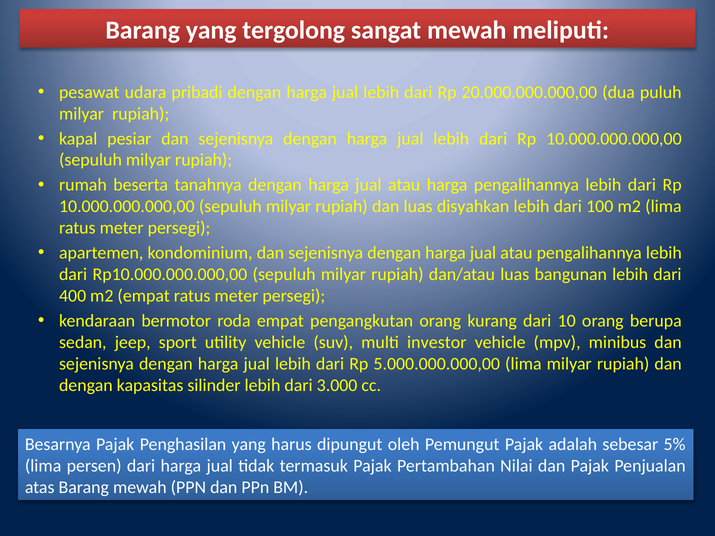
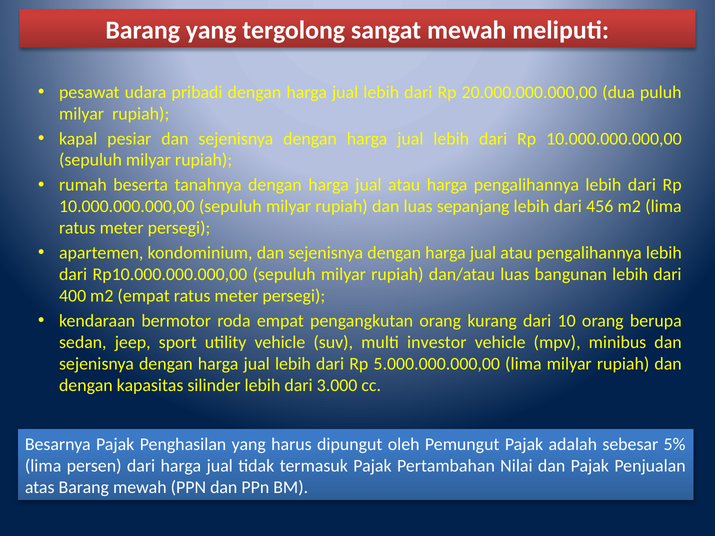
disyahkan: disyahkan -> sepanjang
100: 100 -> 456
